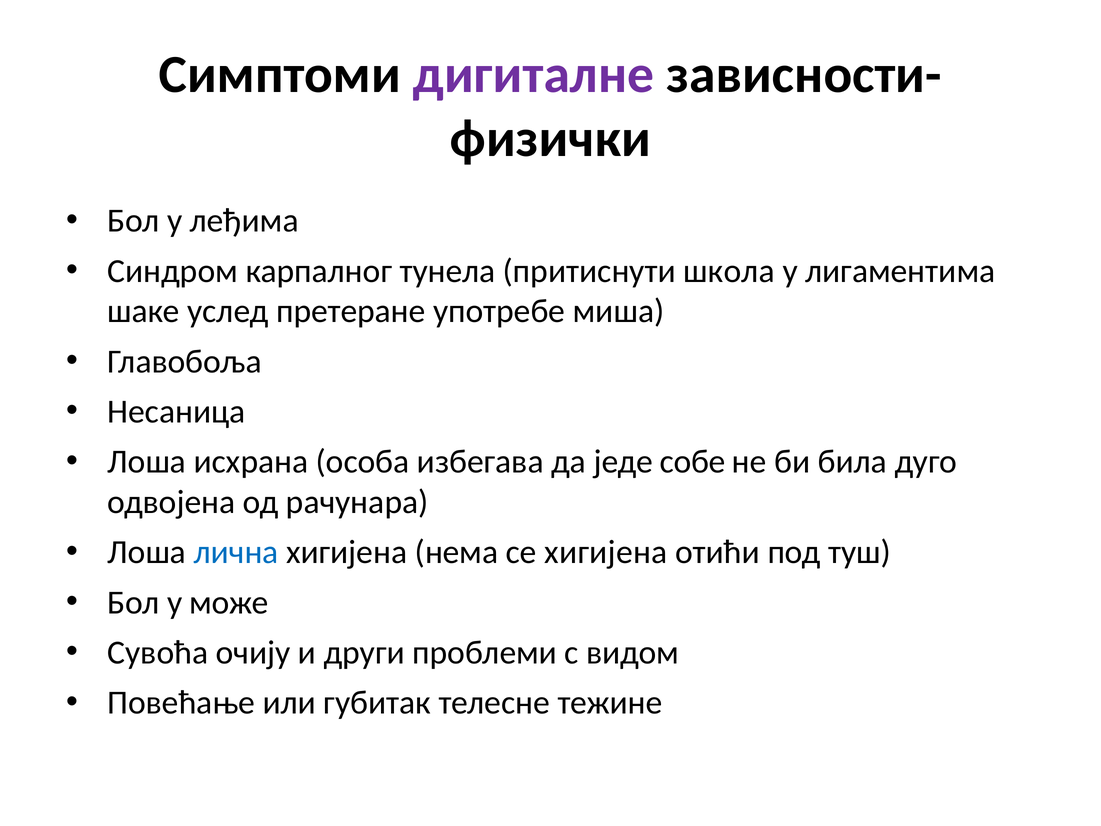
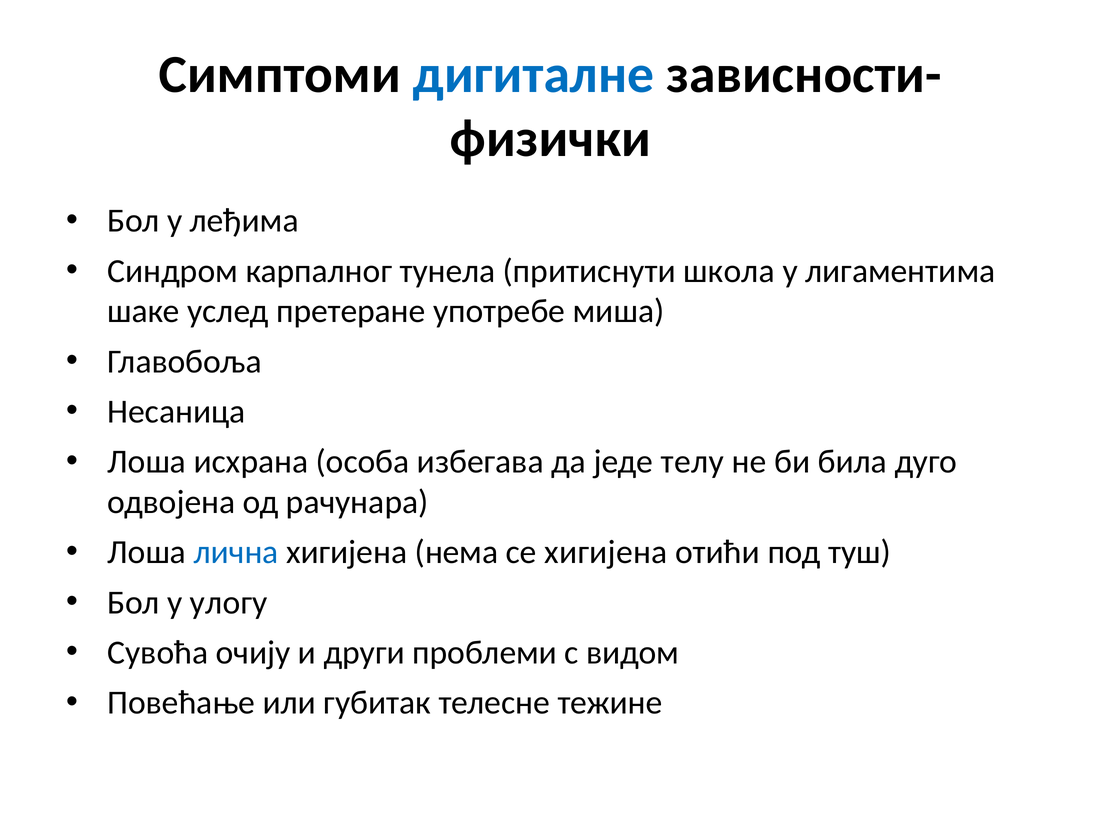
дигиталне colour: purple -> blue
собе: собе -> телу
може: може -> улогу
